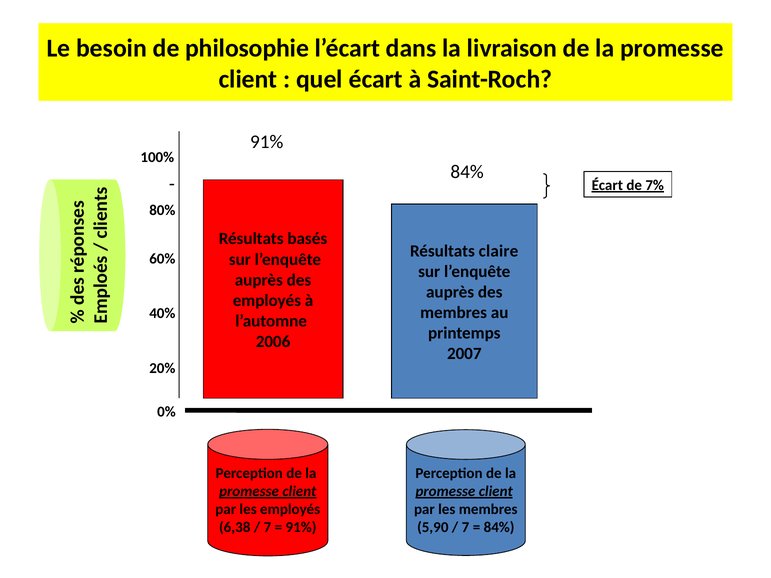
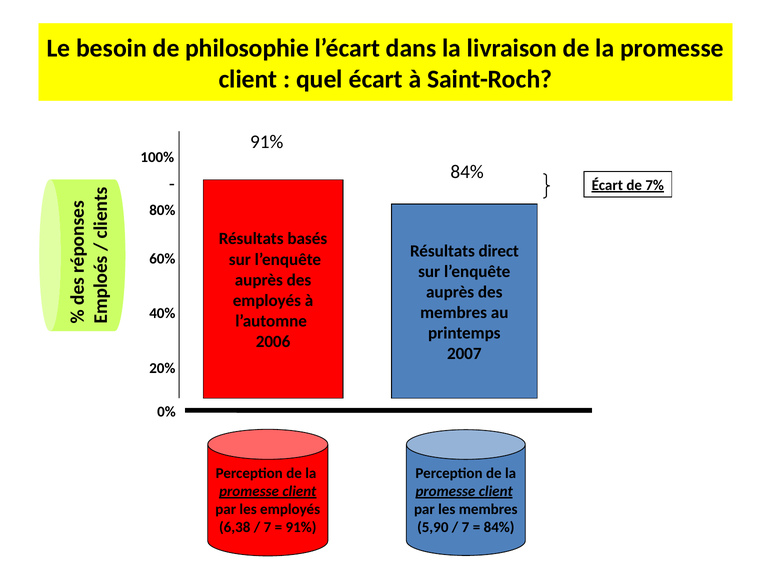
claire: claire -> direct
